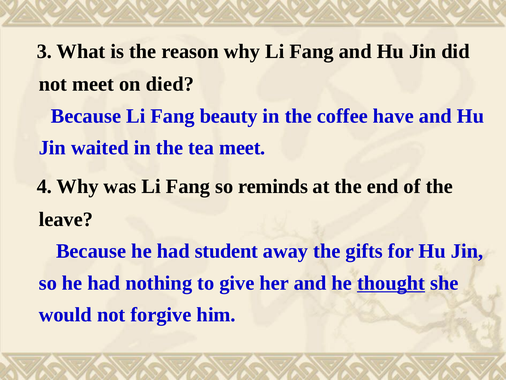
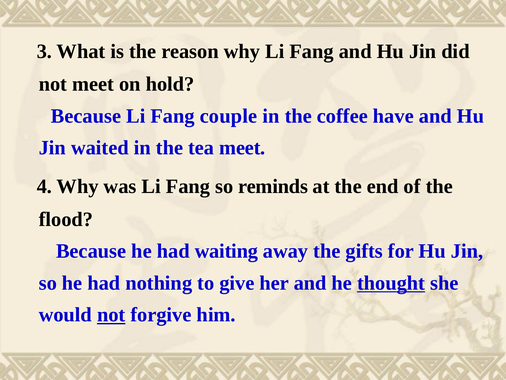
died: died -> hold
beauty: beauty -> couple
leave: leave -> flood
student: student -> waiting
not at (111, 314) underline: none -> present
